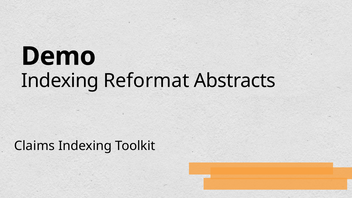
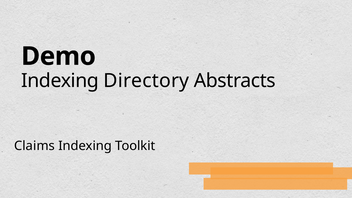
Reformat: Reformat -> Directory
